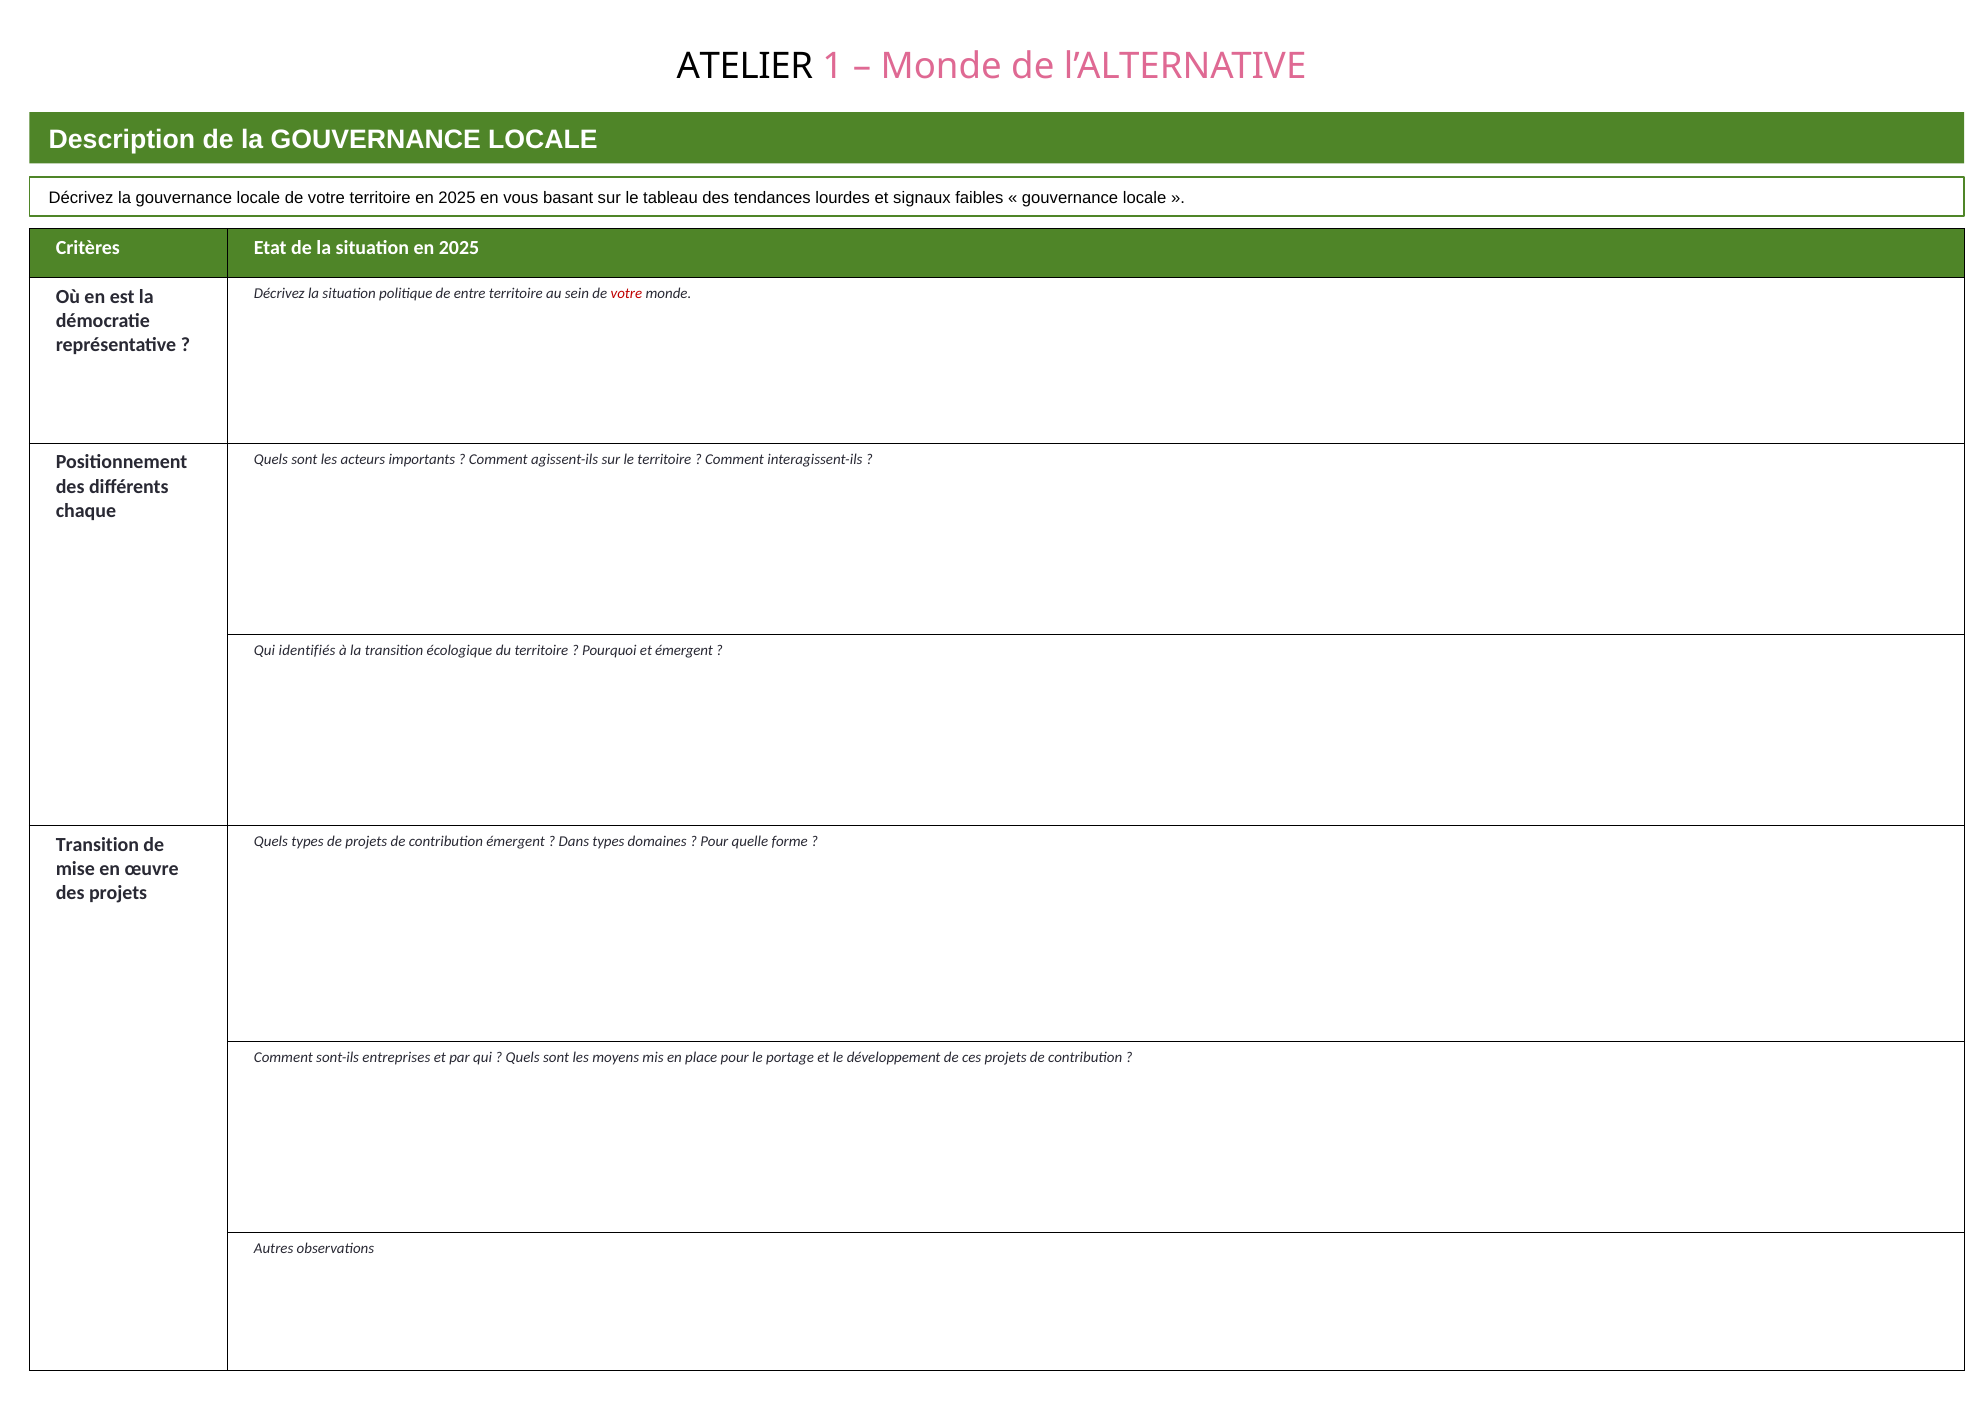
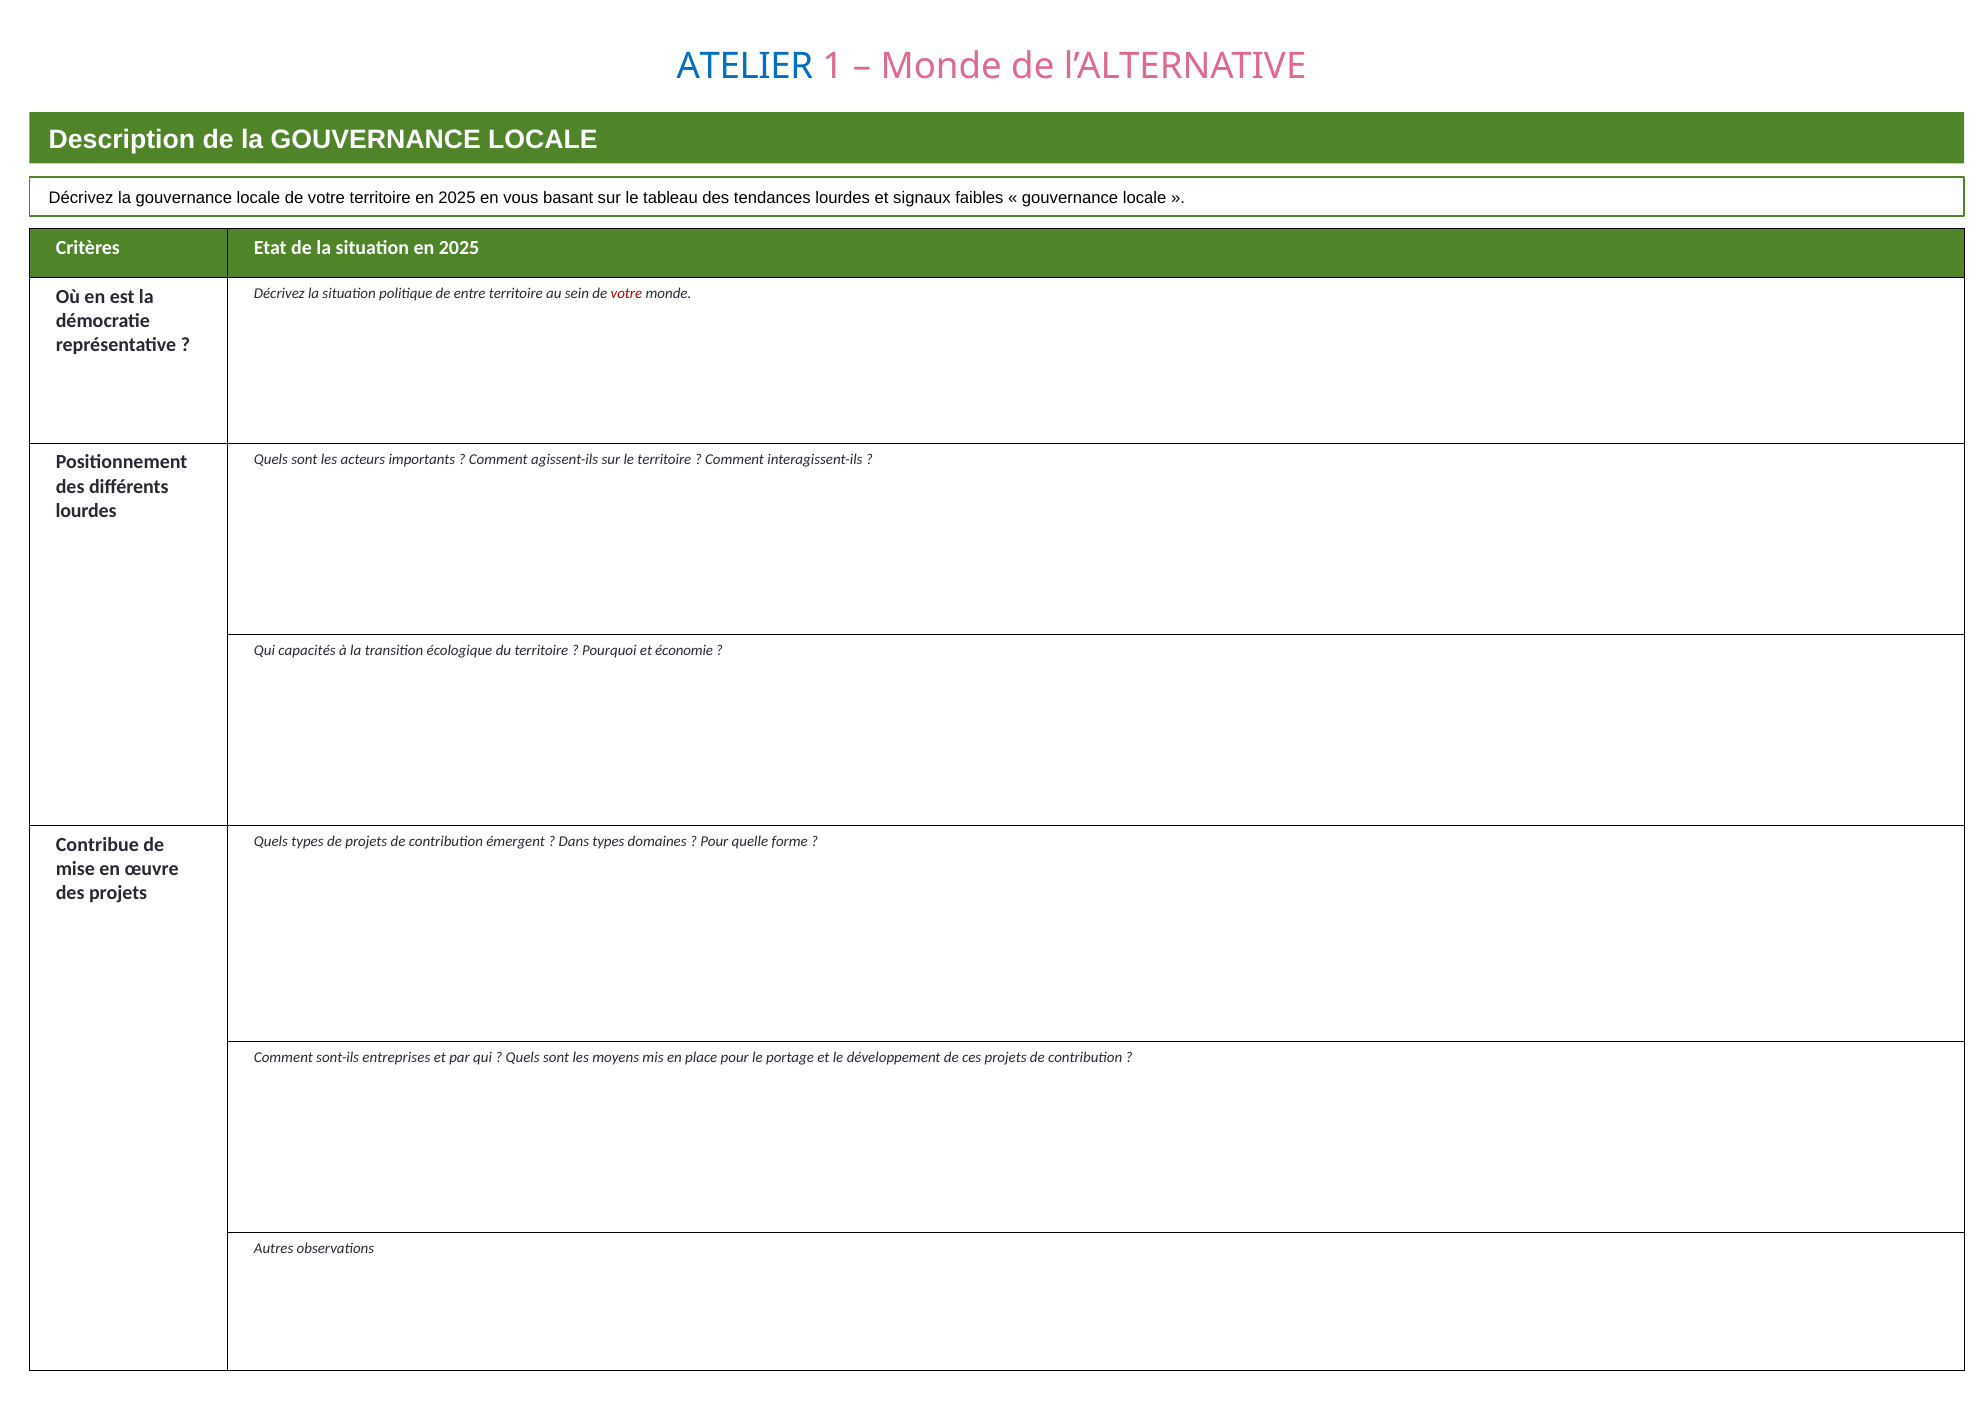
ATELIER colour: black -> blue
chaque at (86, 511): chaque -> lourdes
identifiés: identifiés -> capacités
et émergent: émergent -> économie
Transition at (97, 845): Transition -> Contribue
